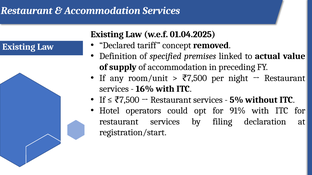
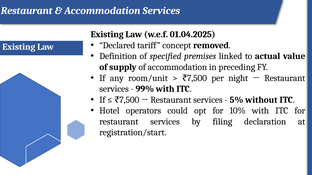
16%: 16% -> 99%
91%: 91% -> 10%
